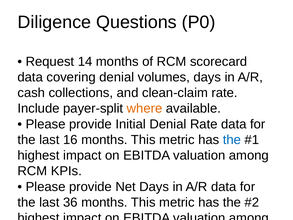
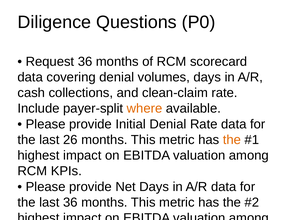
Request 14: 14 -> 36
16: 16 -> 26
the at (232, 140) colour: blue -> orange
